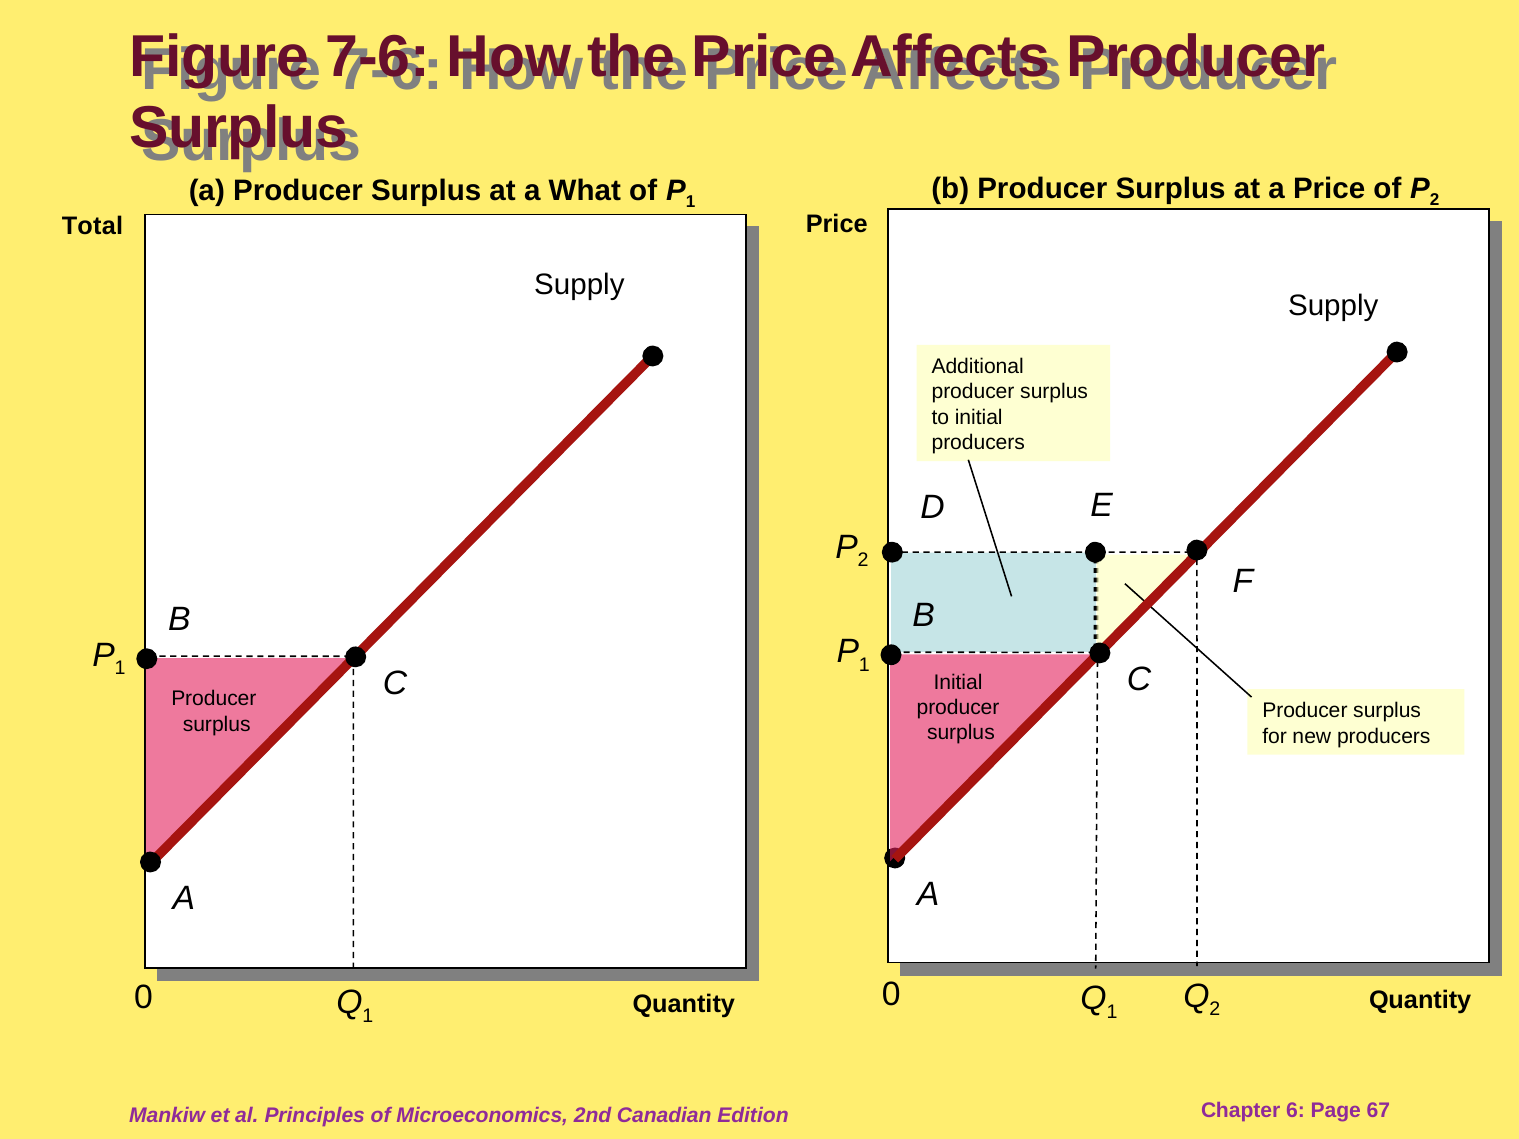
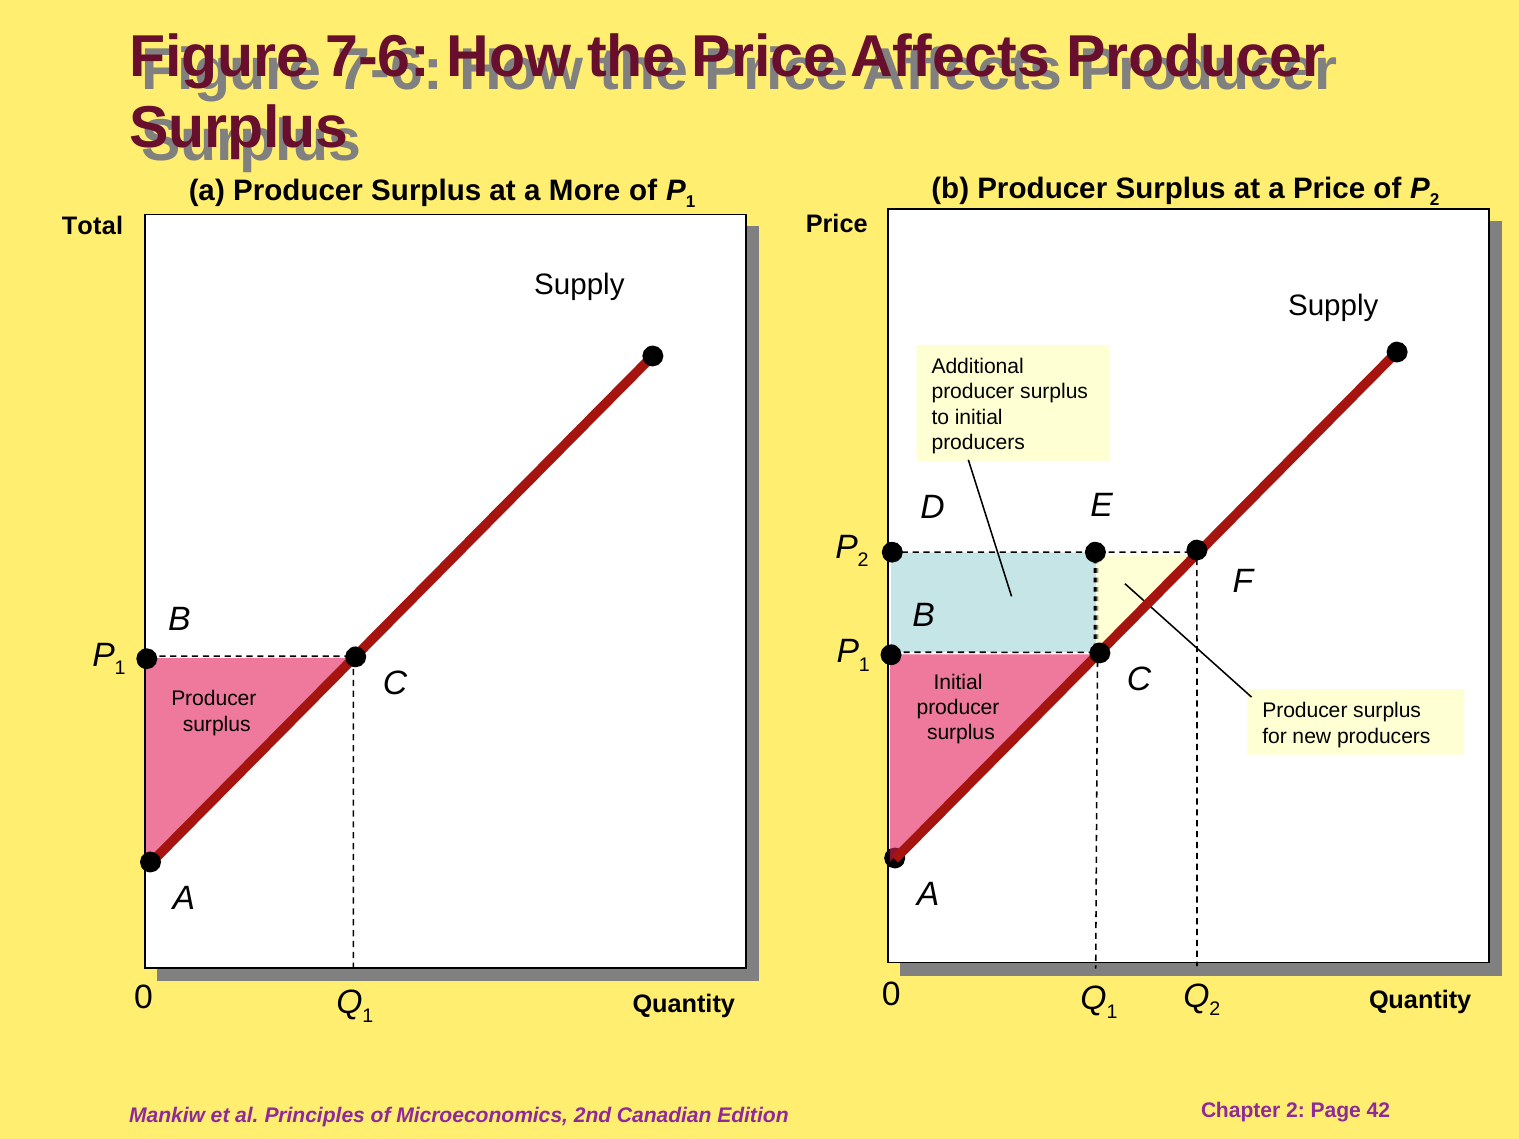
What: What -> More
Chapter 6: 6 -> 2
67: 67 -> 42
